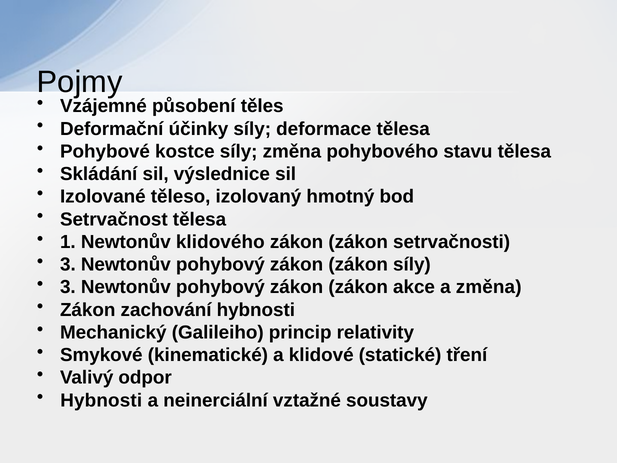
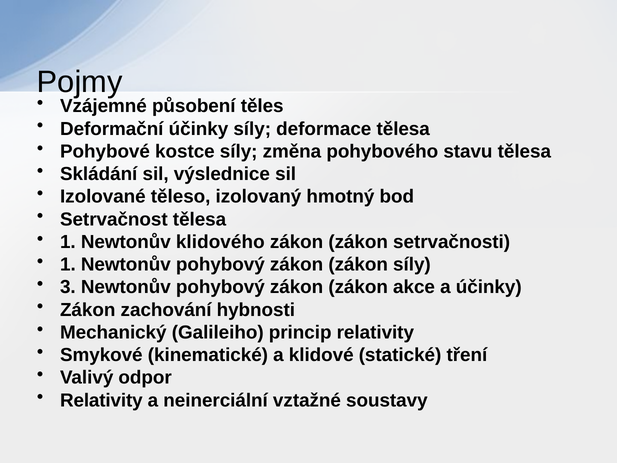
3 at (68, 264): 3 -> 1
a změna: změna -> účinky
Hybnosti at (101, 400): Hybnosti -> Relativity
